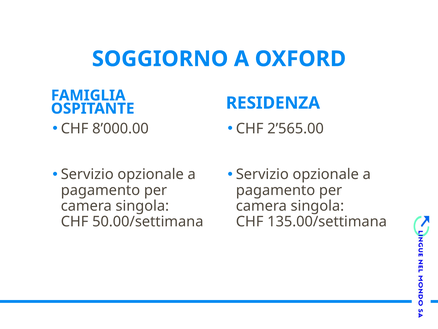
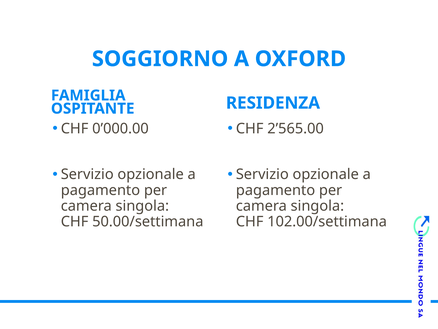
8’000.00: 8’000.00 -> 0’000.00
135.00/settimana: 135.00/settimana -> 102.00/settimana
